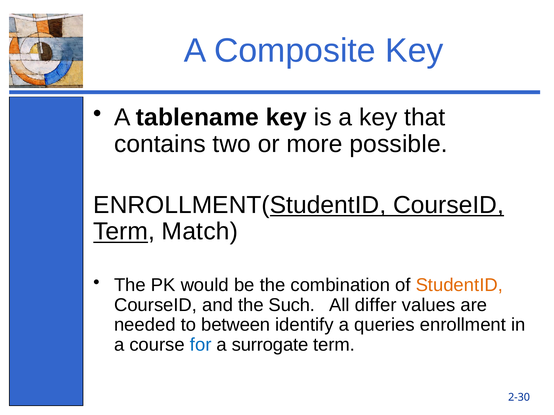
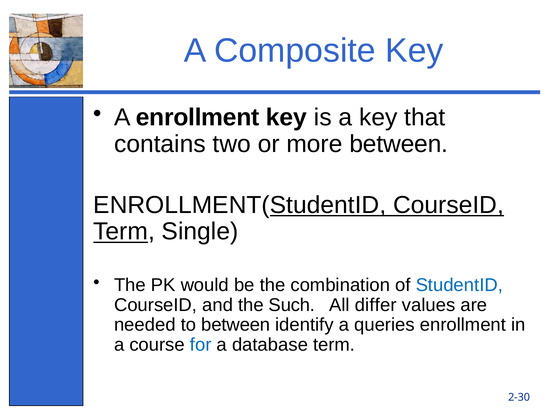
A tablename: tablename -> enrollment
more possible: possible -> between
Match: Match -> Single
StudentID colour: orange -> blue
surrogate: surrogate -> database
